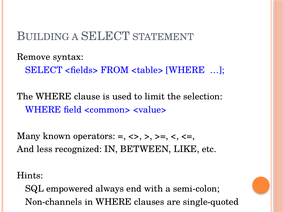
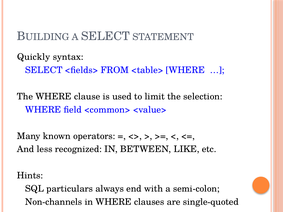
Remove: Remove -> Quickly
empowered: empowered -> particulars
